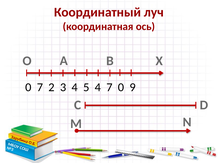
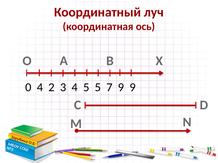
0 7: 7 -> 4
5 4: 4 -> 5
7 0: 0 -> 9
